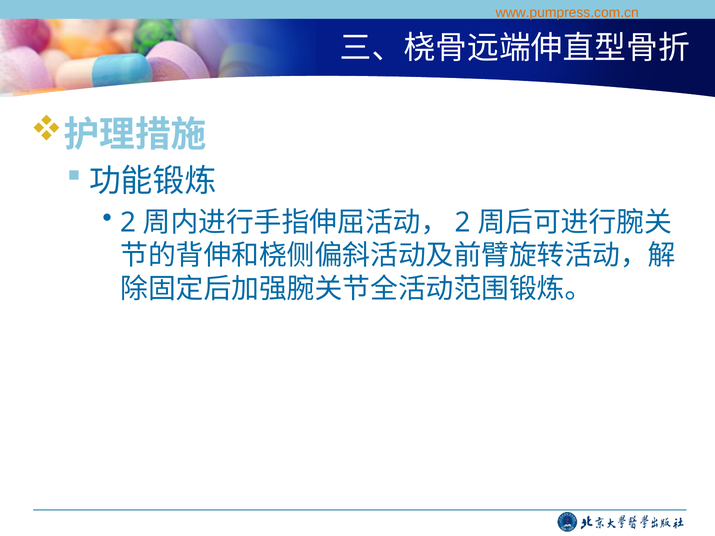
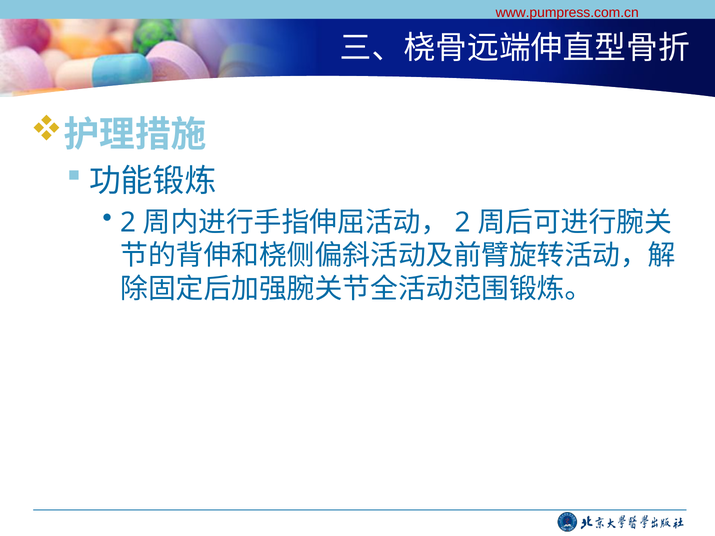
www.pumpress.com.cn colour: orange -> red
